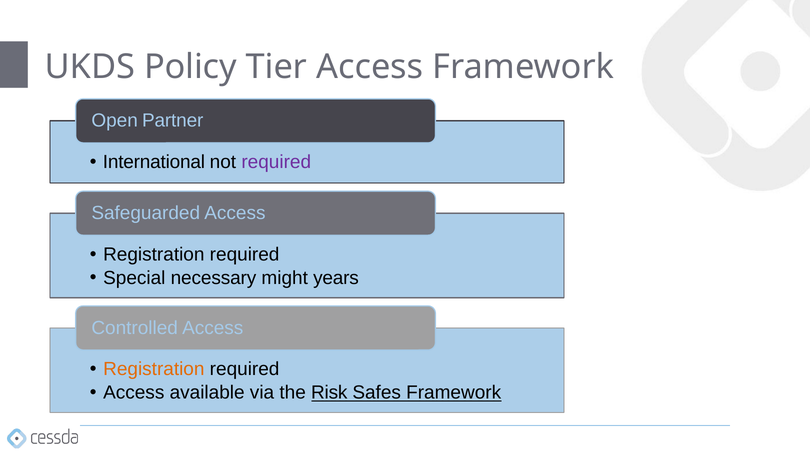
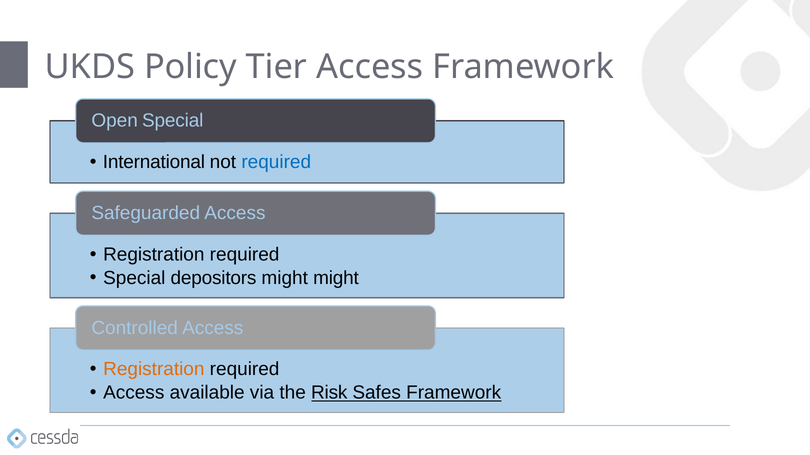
Open Partner: Partner -> Special
required at (276, 162) colour: purple -> blue
necessary: necessary -> depositors
might years: years -> might
